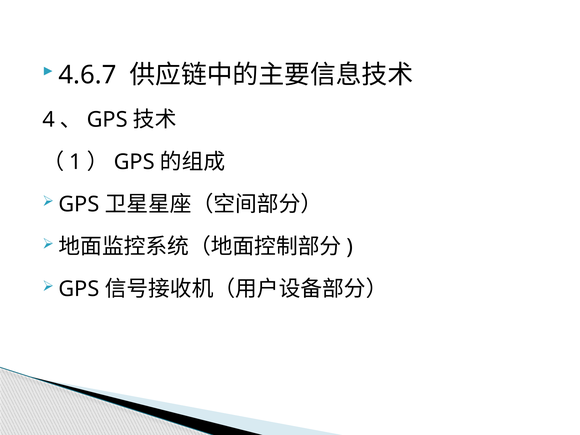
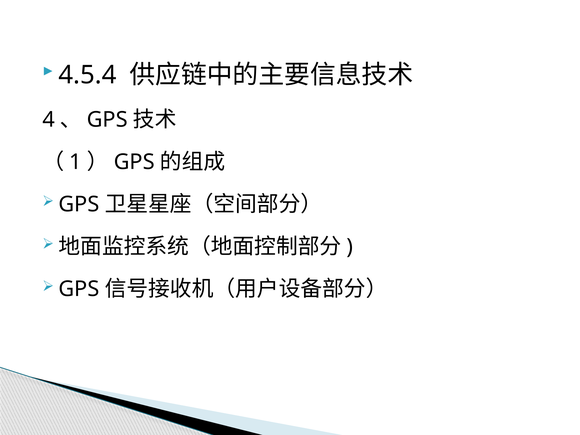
4.6.7: 4.6.7 -> 4.5.4
